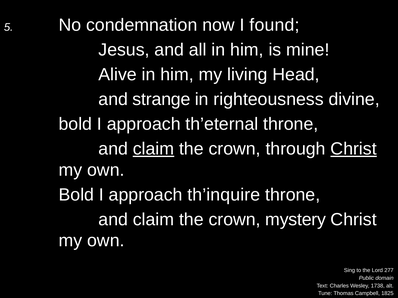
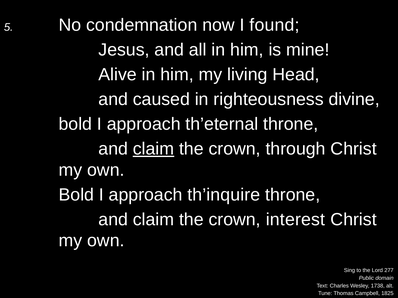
strange: strange -> caused
Christ at (354, 149) underline: present -> none
mystery: mystery -> interest
